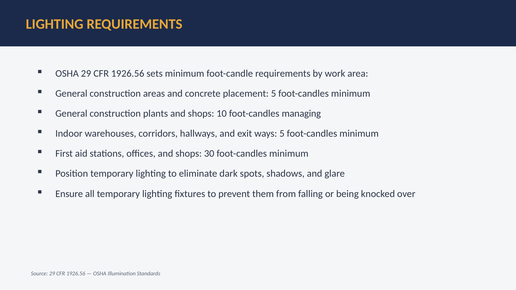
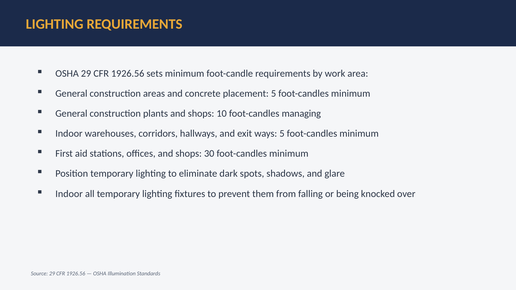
Ensure at (69, 194): Ensure -> Indoor
